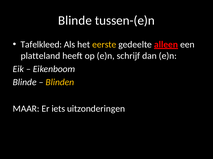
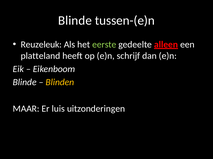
Tafelkleed: Tafelkleed -> Reuzeleuk
eerste colour: yellow -> light green
iets: iets -> luis
